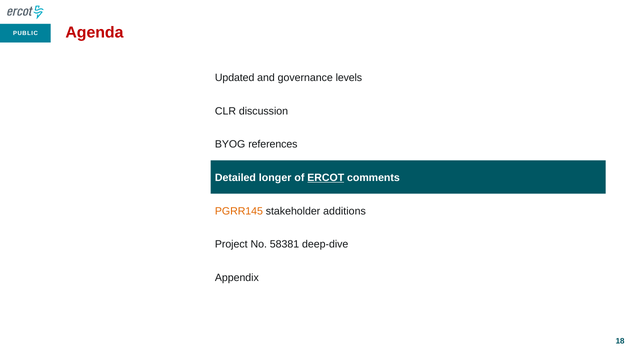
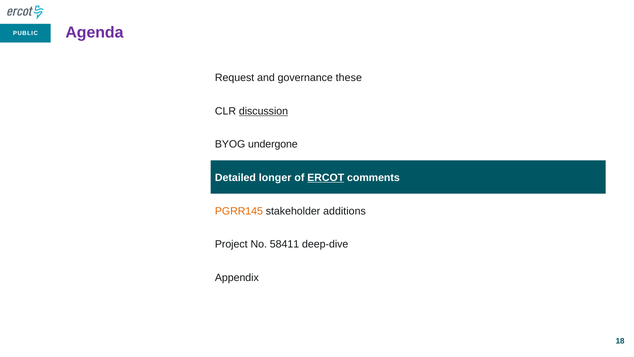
Agenda colour: red -> purple
Updated: Updated -> Request
levels: levels -> these
discussion underline: none -> present
references: references -> undergone
58381: 58381 -> 58411
